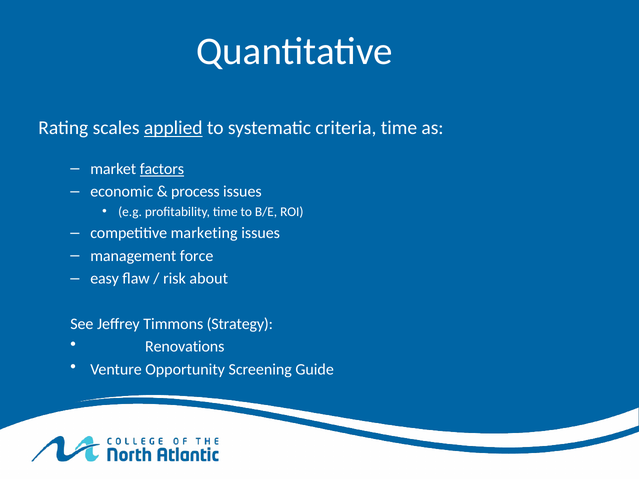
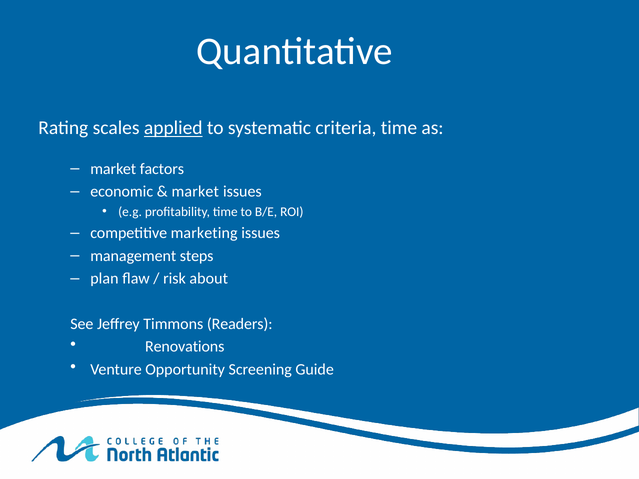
factors underline: present -> none
process at (195, 192): process -> market
force: force -> steps
easy: easy -> plan
Strategy: Strategy -> Readers
